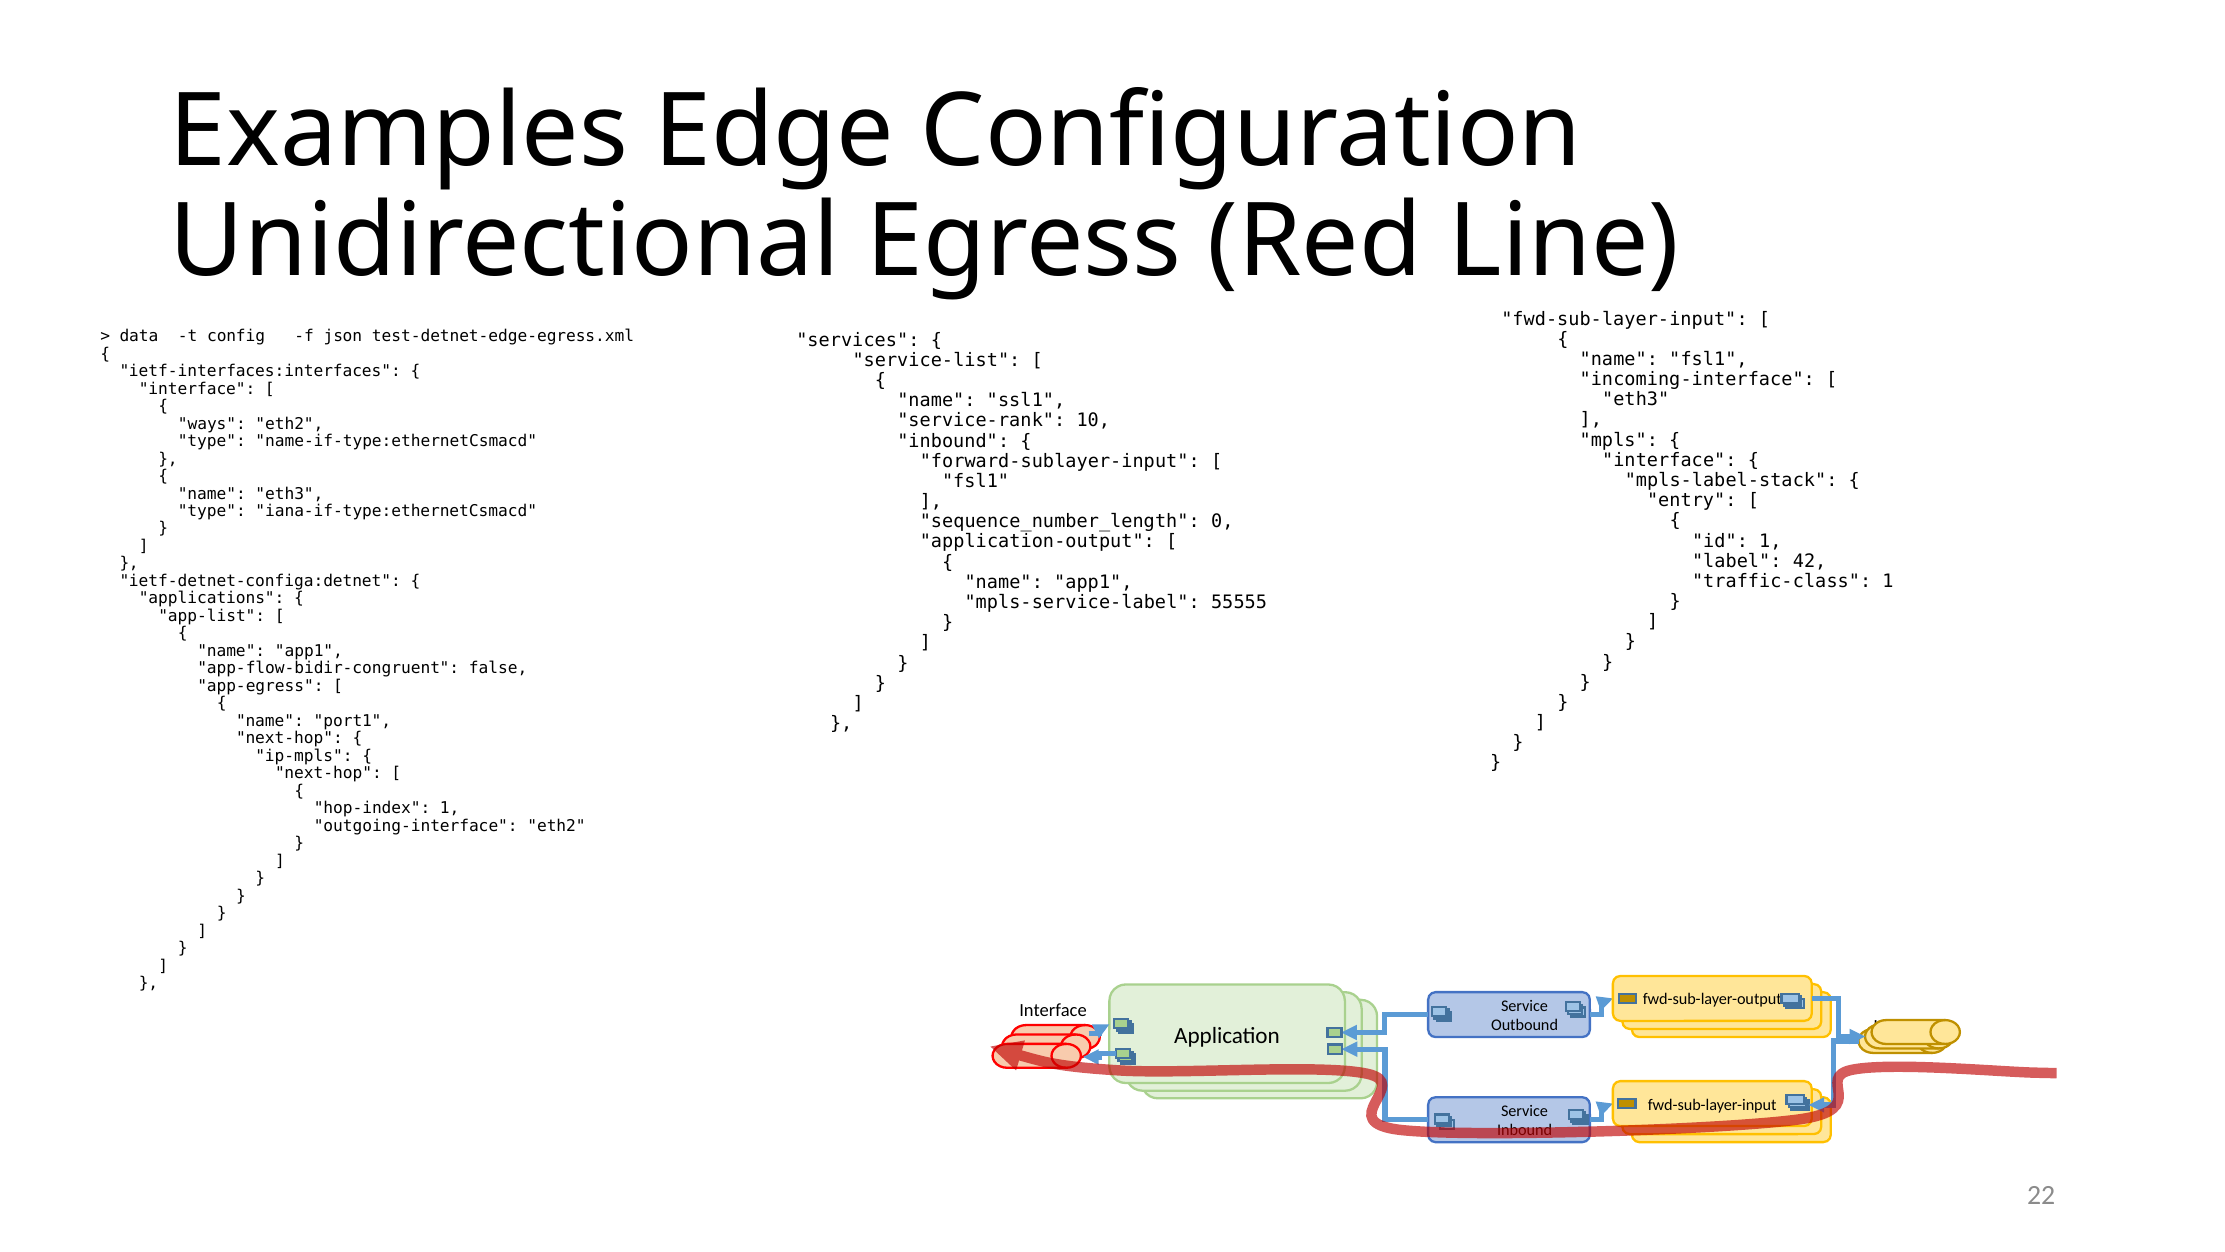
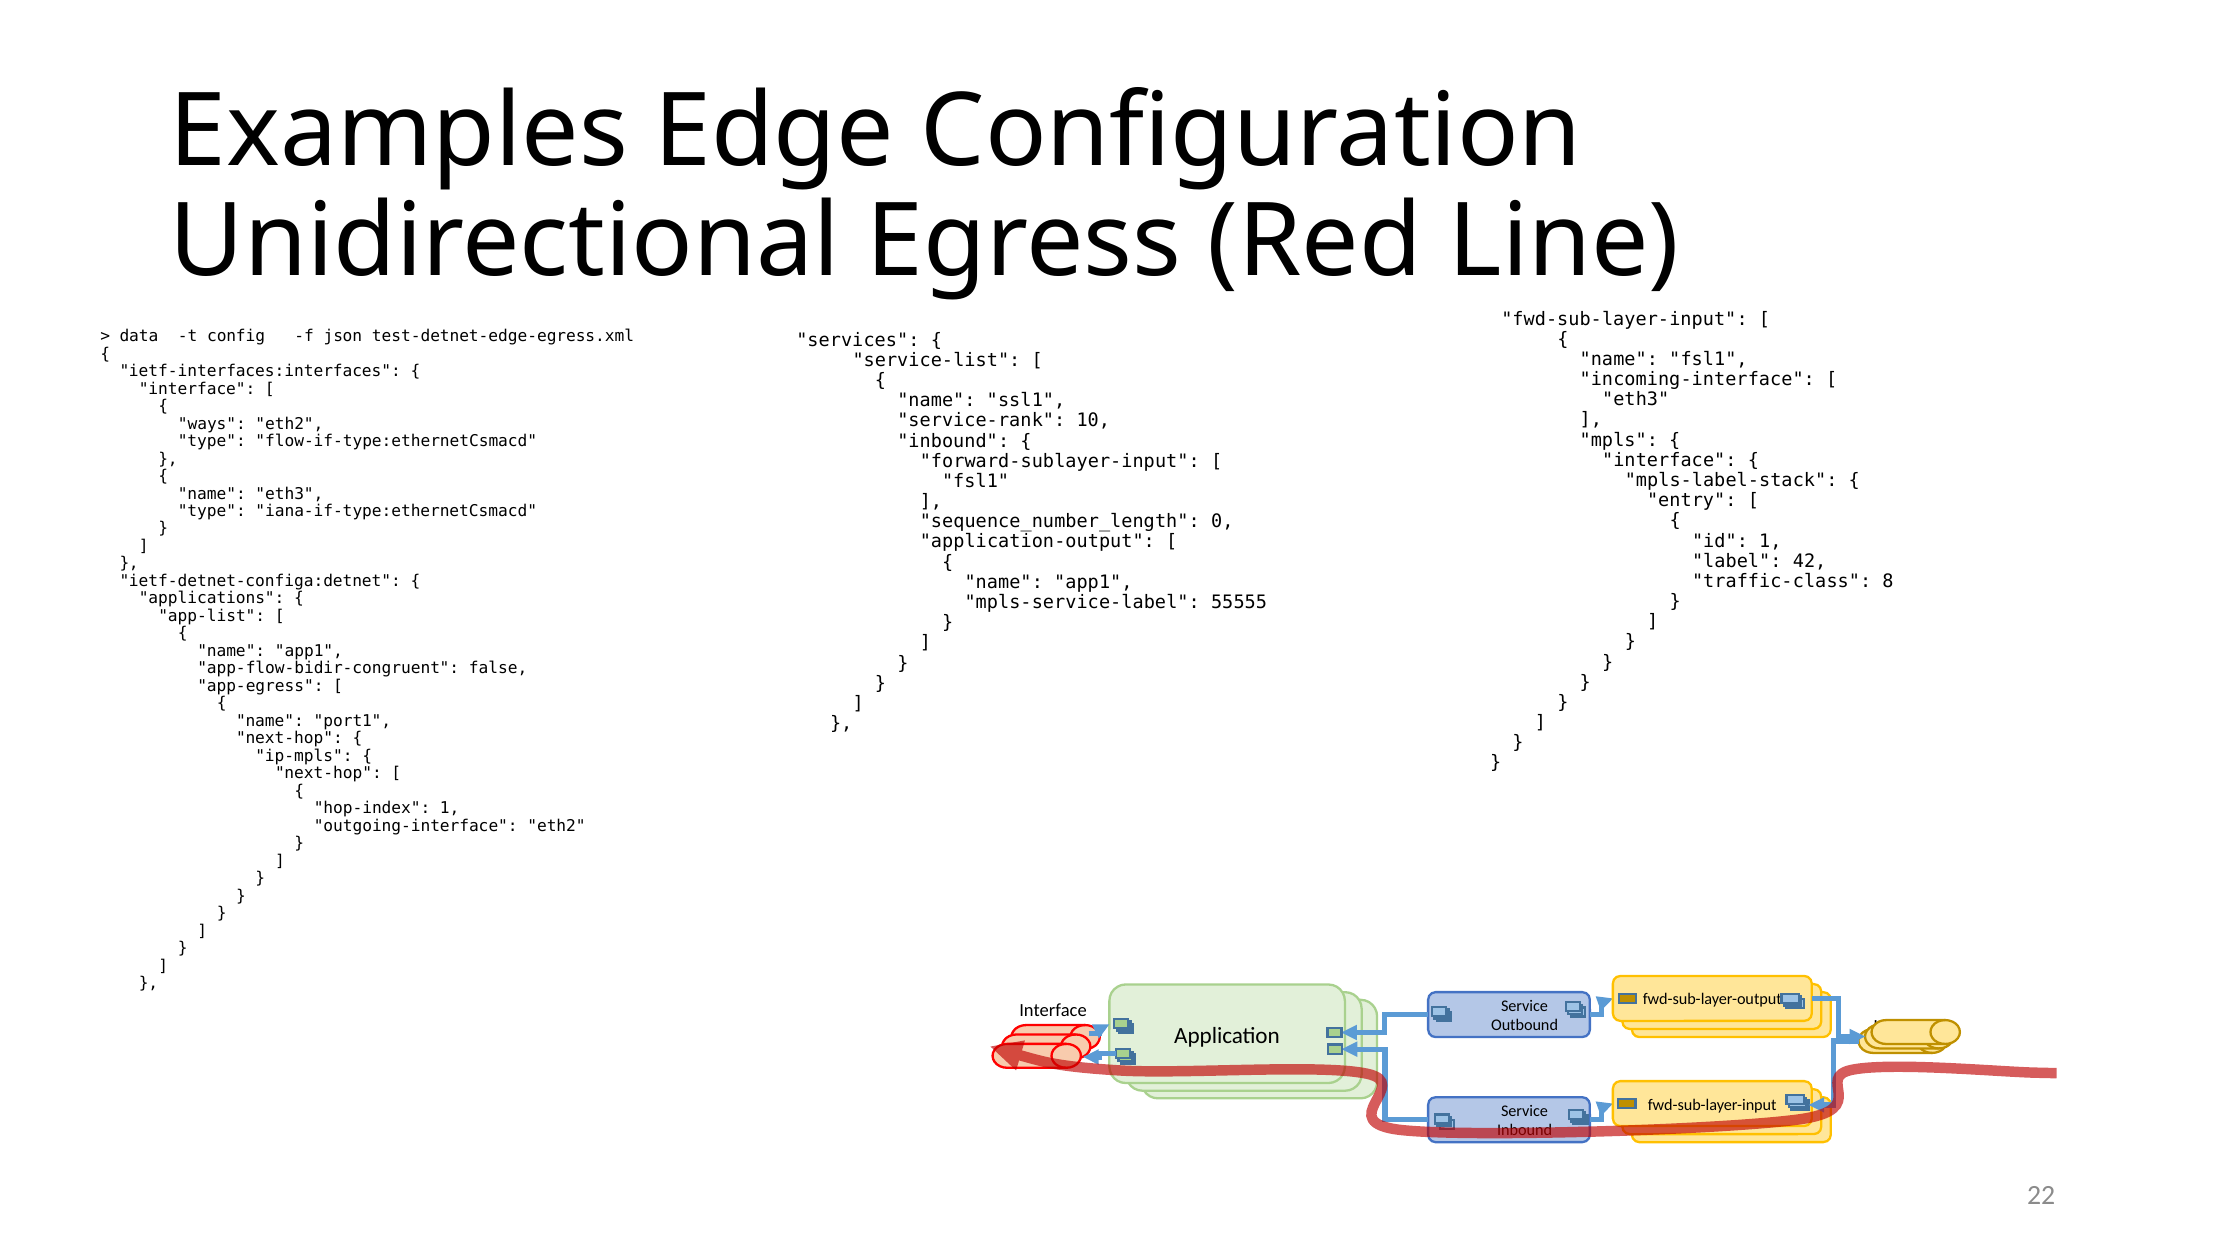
name-if-type:ethernetCsmacd: name-if-type:ethernetCsmacd -> flow-if-type:ethernetCsmacd
traffic-class 1: 1 -> 8
